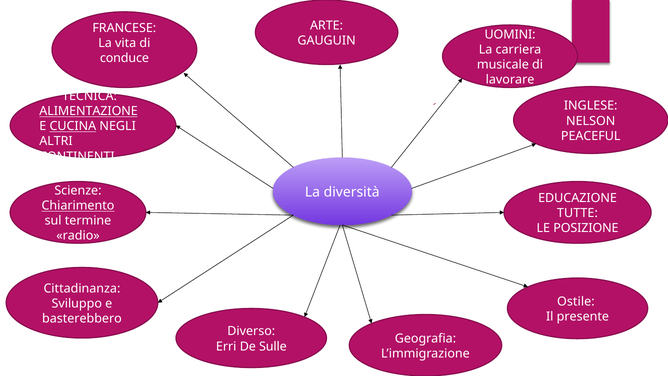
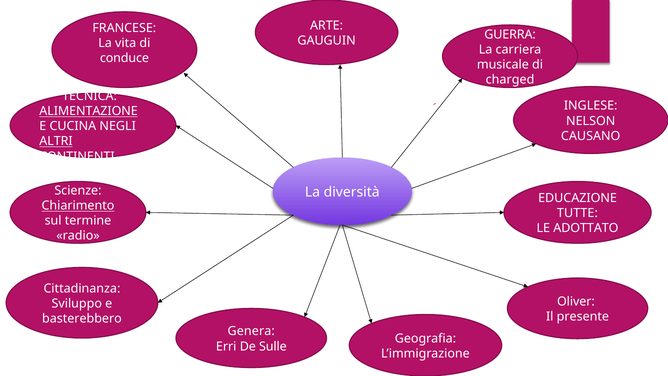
UOMINI: UOMINI -> GUERRA
lavorare: lavorare -> charged
CUCINA underline: present -> none
PEACEFUL: PEACEFUL -> CAUSANO
ALTRI underline: none -> present
POSIZIONE: POSIZIONE -> ADOTTATO
Ostile: Ostile -> Oliver
Diverso: Diverso -> Genera
